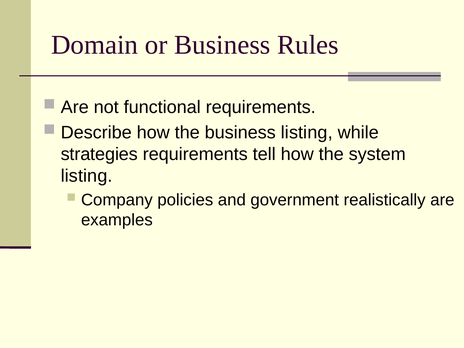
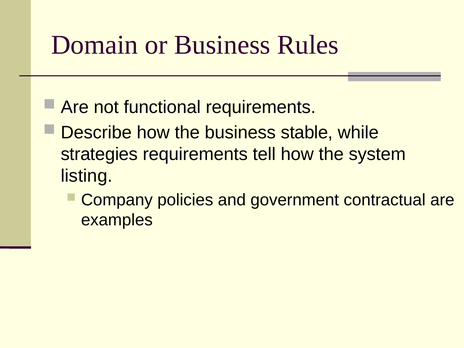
business listing: listing -> stable
realistically: realistically -> contractual
